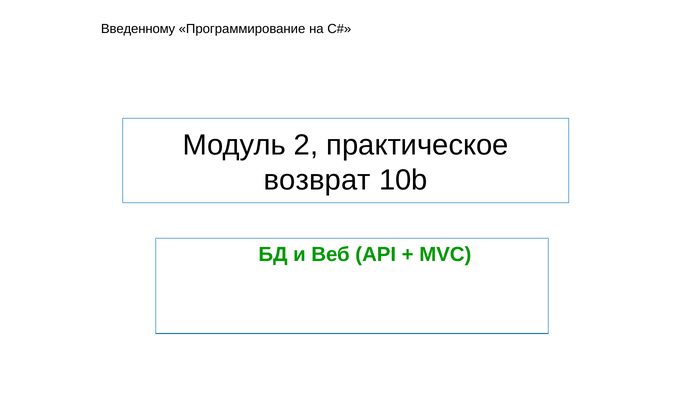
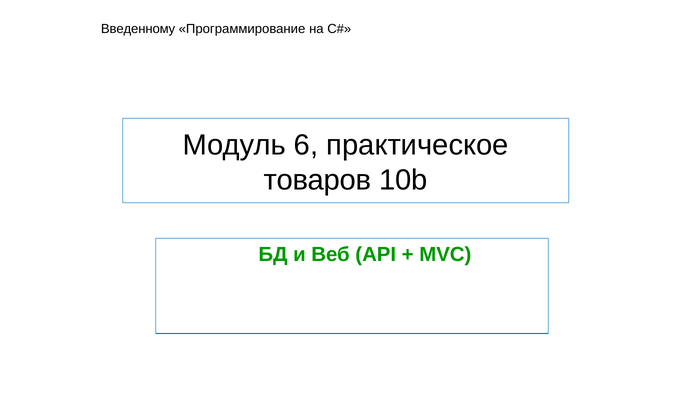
2: 2 -> 6
возврат: возврат -> товаров
